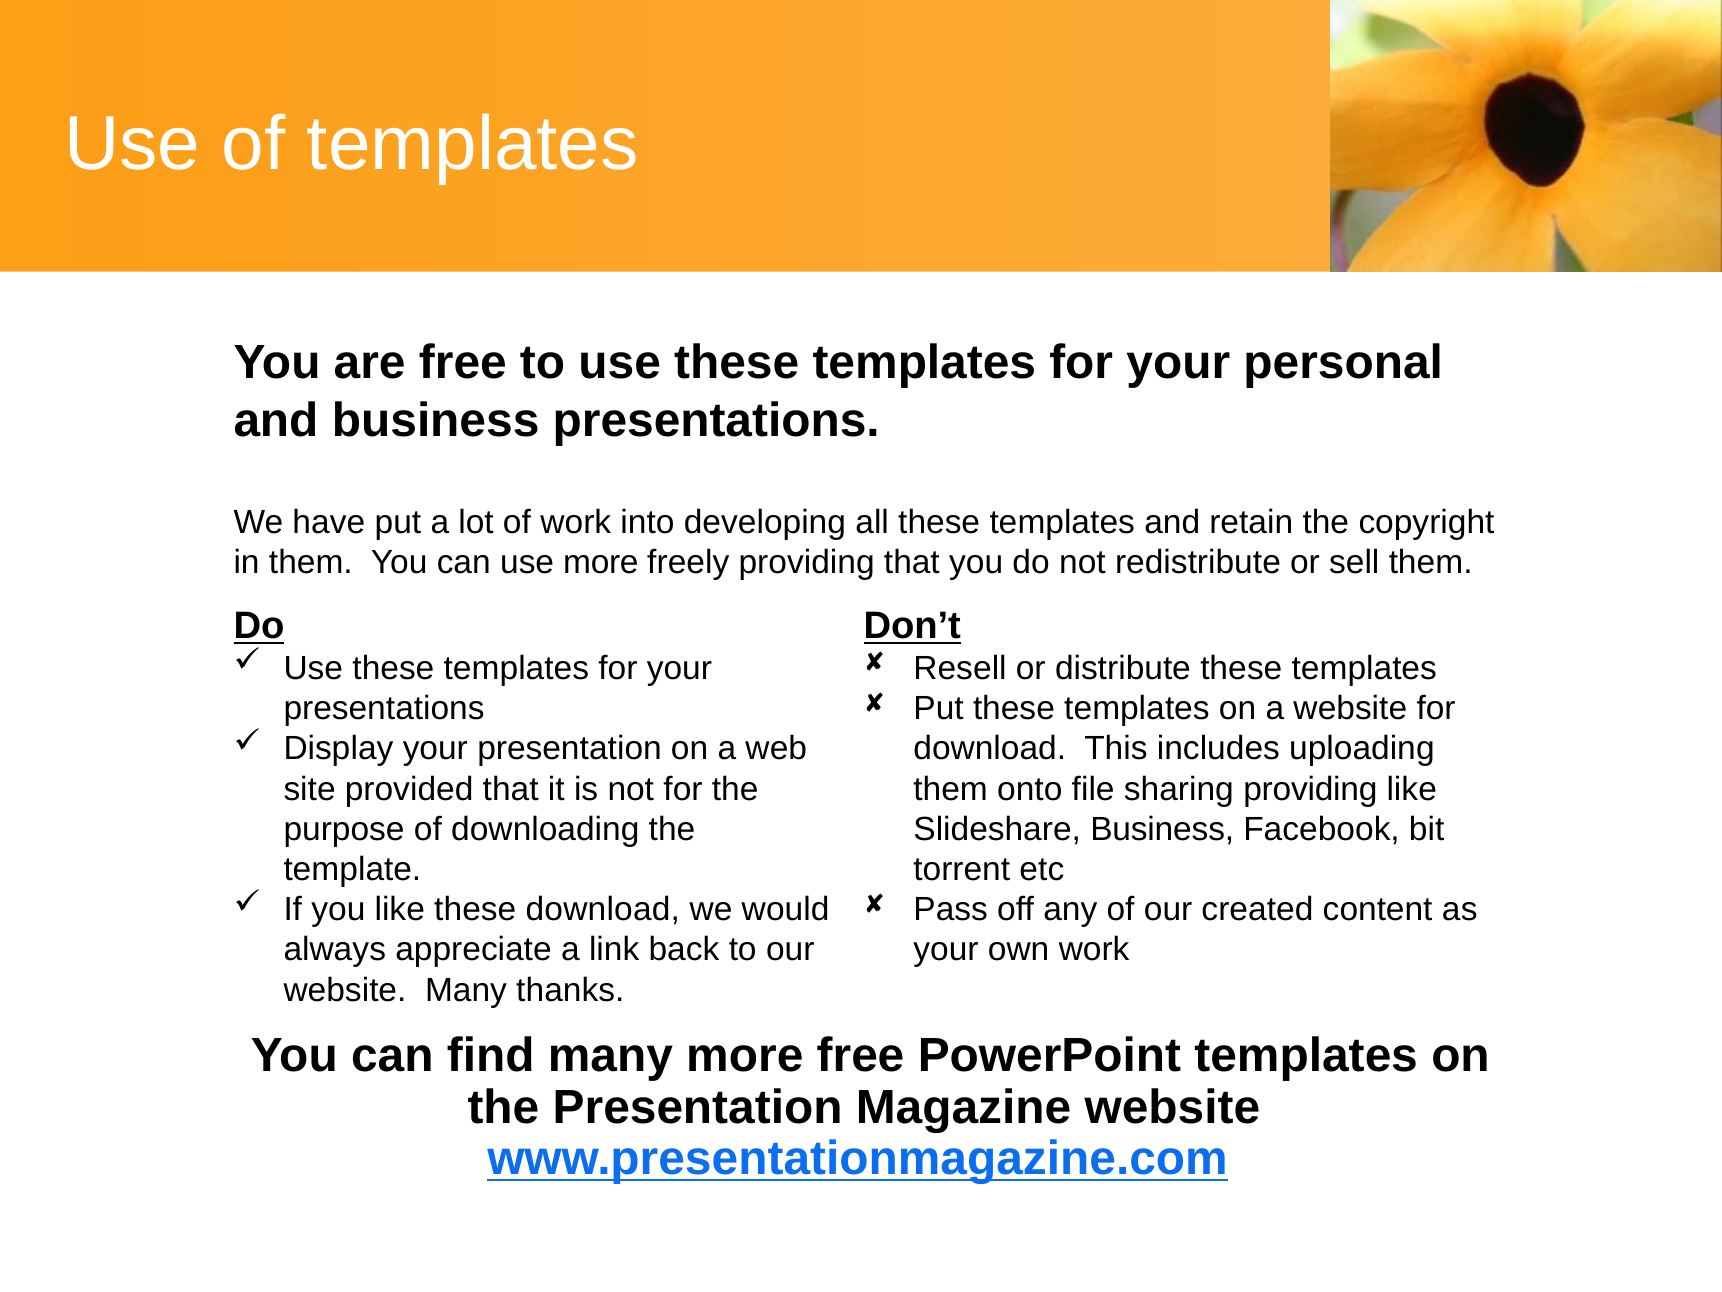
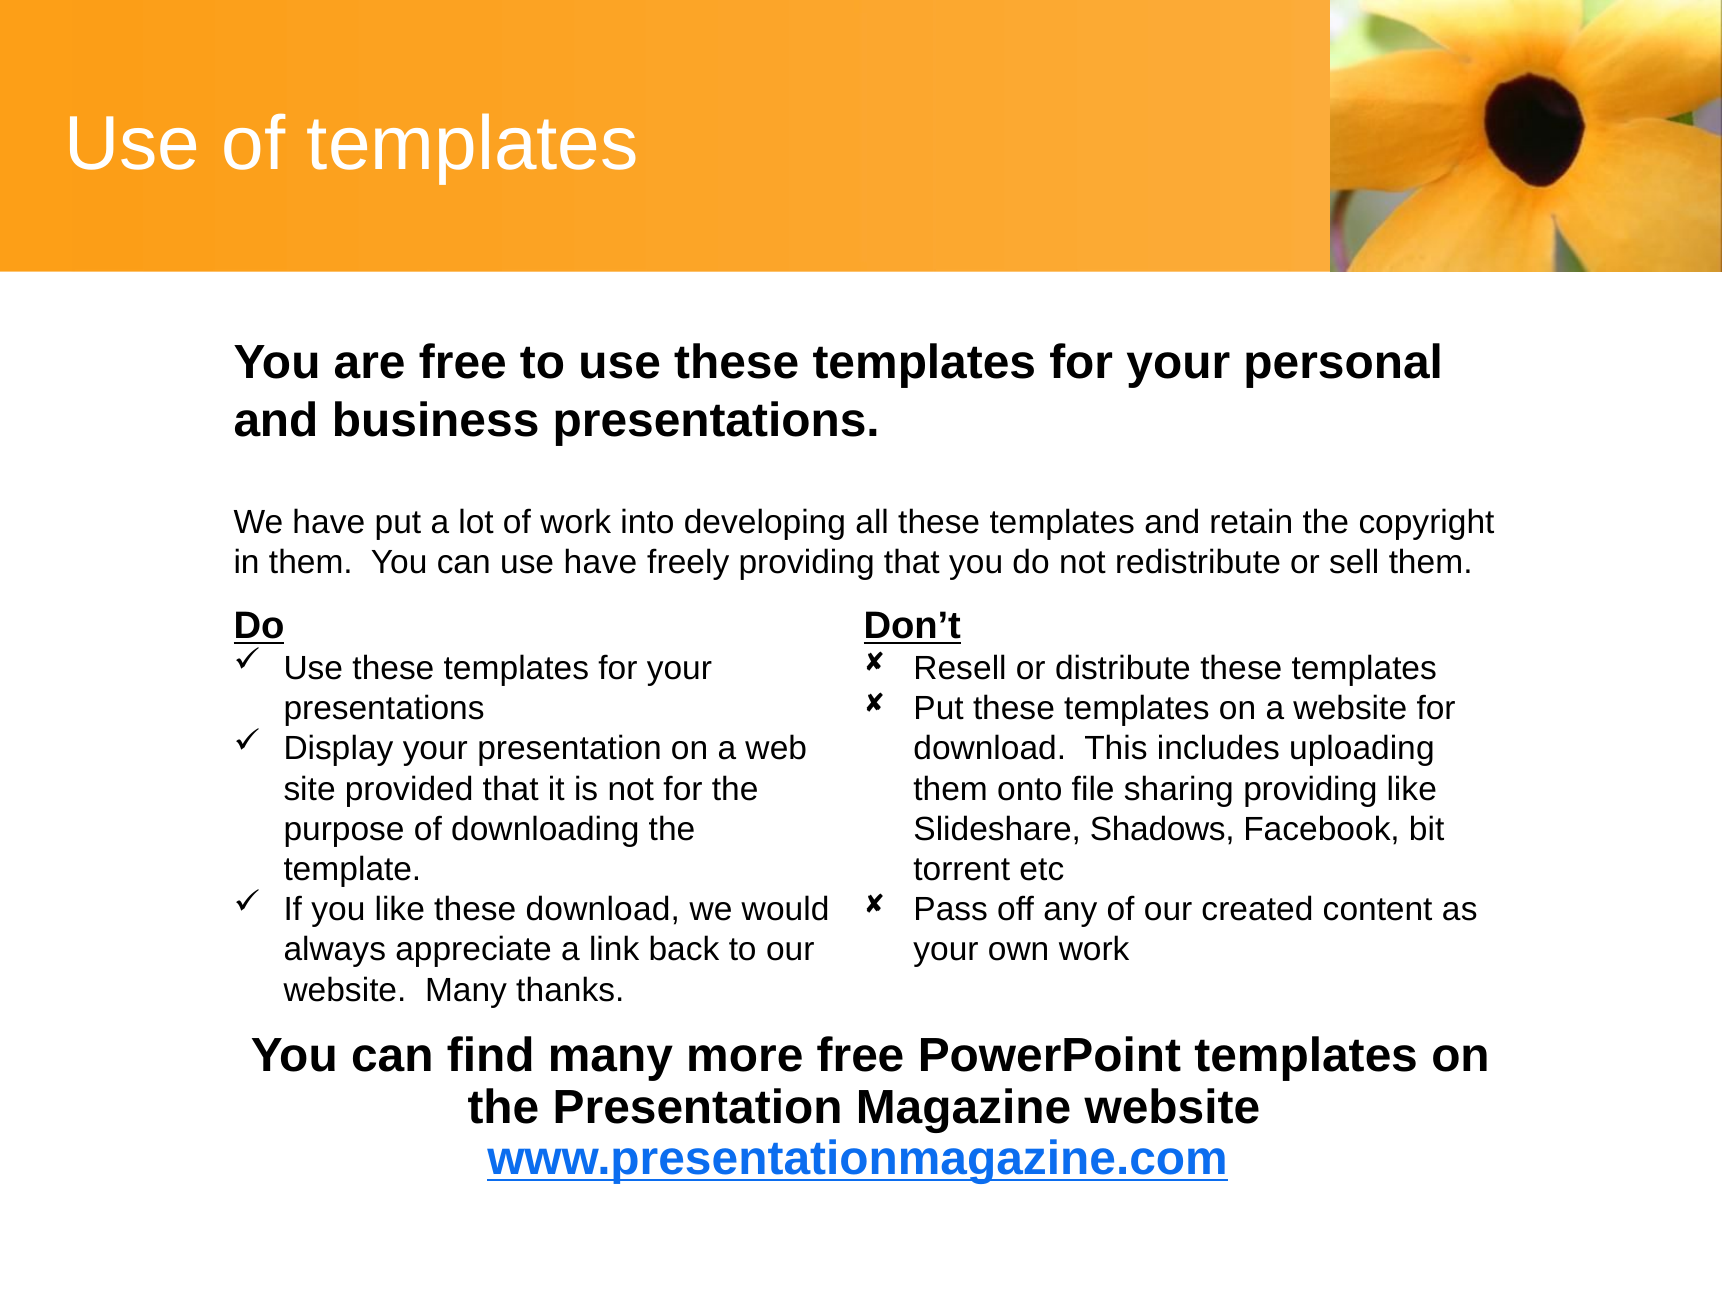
use more: more -> have
Slideshare Business: Business -> Shadows
